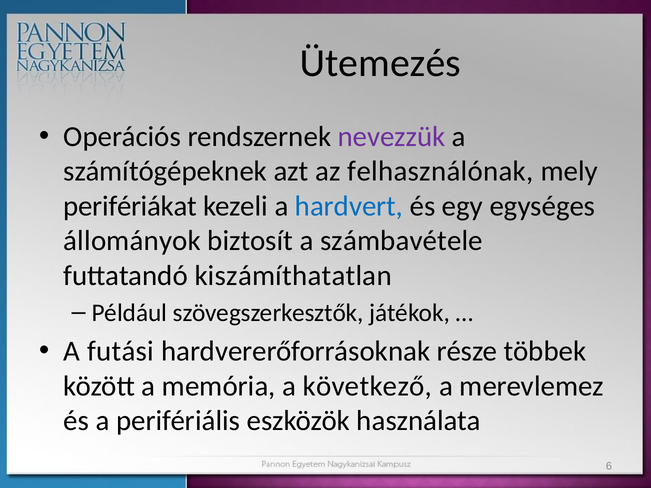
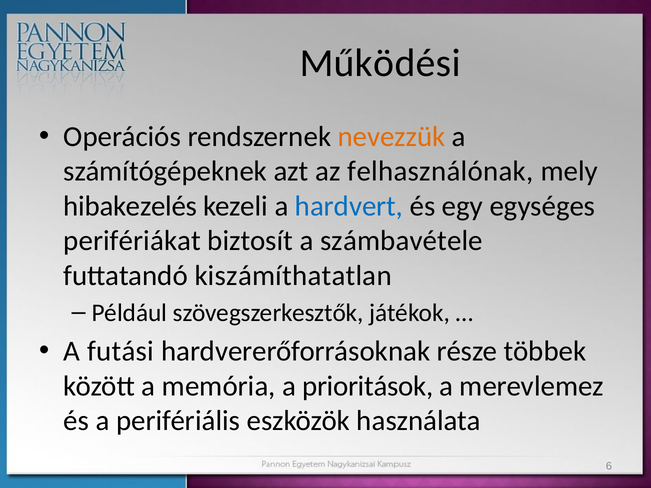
Ütemezés: Ütemezés -> Működési
nevezzük colour: purple -> orange
perifériákat: perifériákat -> hibakezelés
állományok: állományok -> perifériákat
következő: következő -> prioritások
